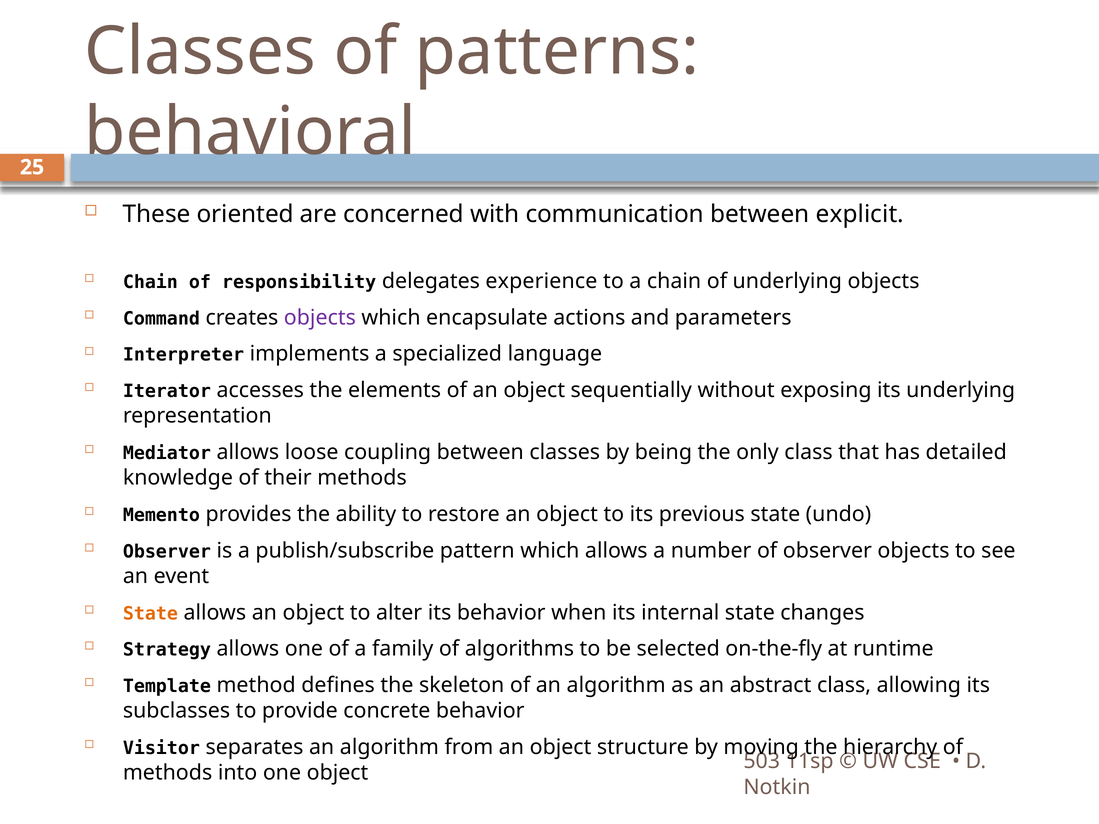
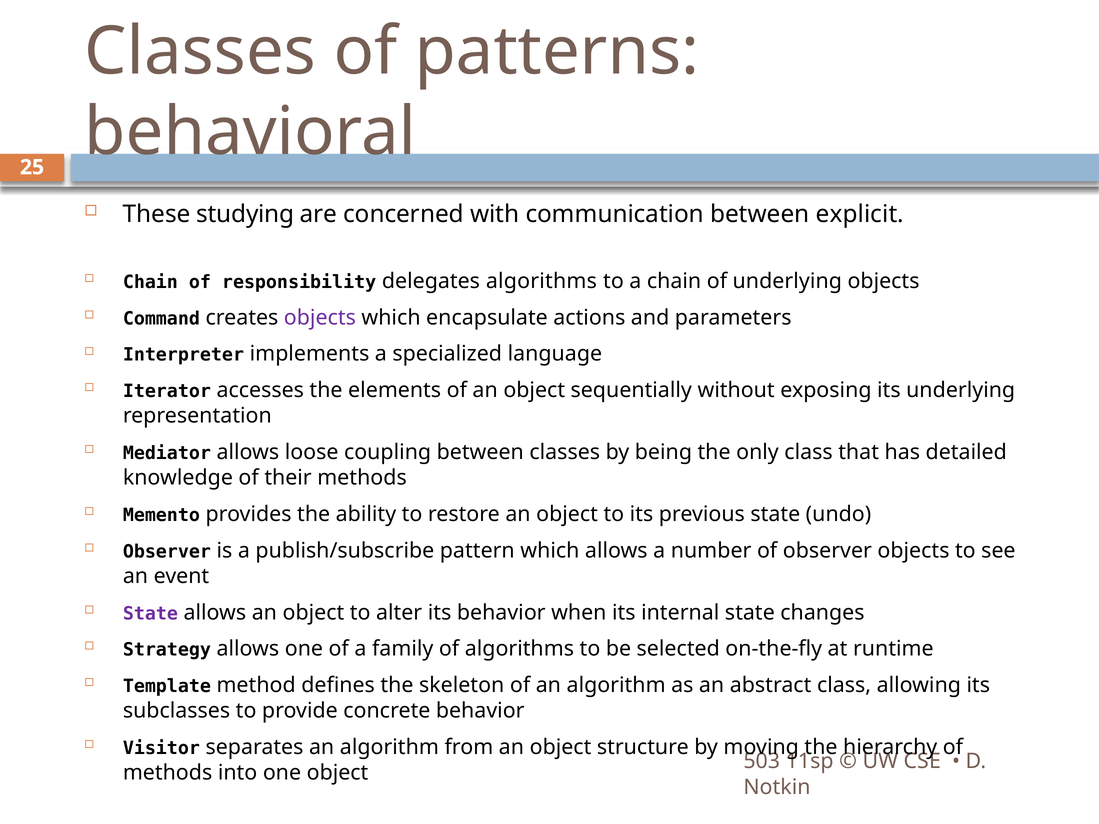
oriented: oriented -> studying
delegates experience: experience -> algorithms
State at (150, 614) colour: orange -> purple
